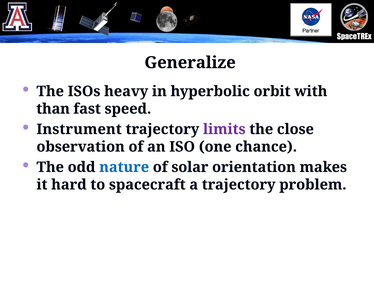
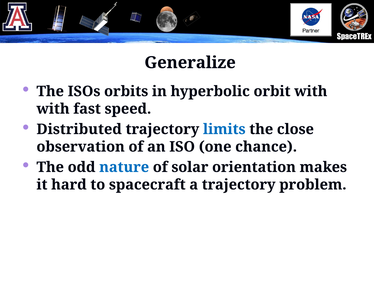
heavy: heavy -> orbits
than at (53, 109): than -> with
Instrument: Instrument -> Distributed
limits colour: purple -> blue
